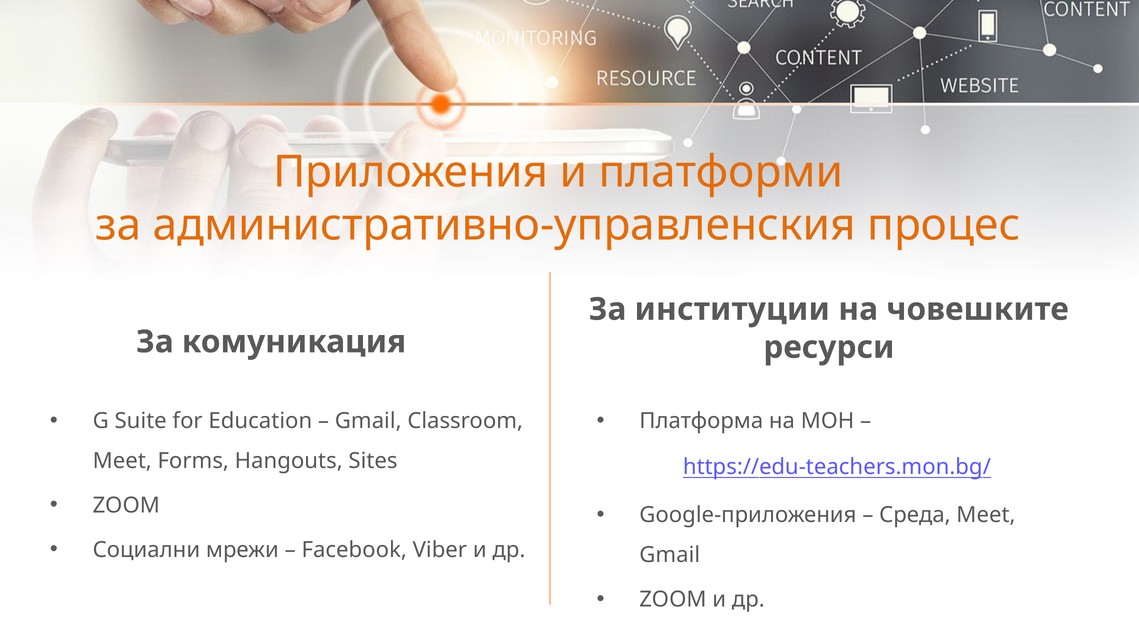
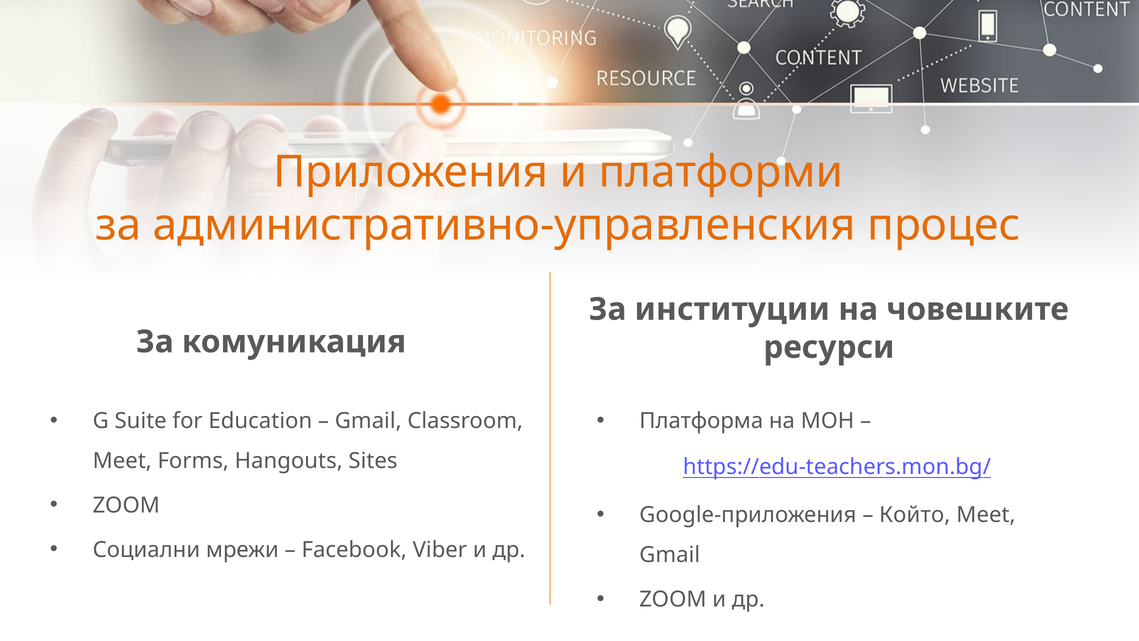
Среда: Среда -> Който
